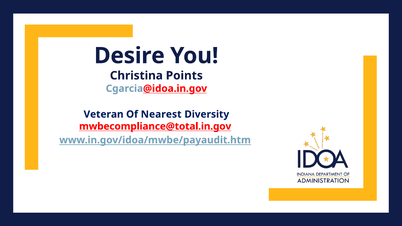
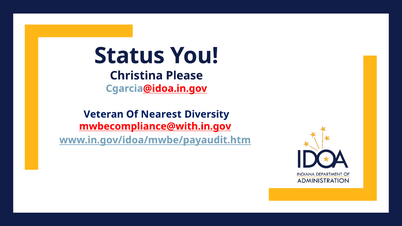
Desire: Desire -> Status
Points: Points -> Please
mwbecompliance@total.in.gov: mwbecompliance@total.in.gov -> mwbecompliance@with.in.gov
